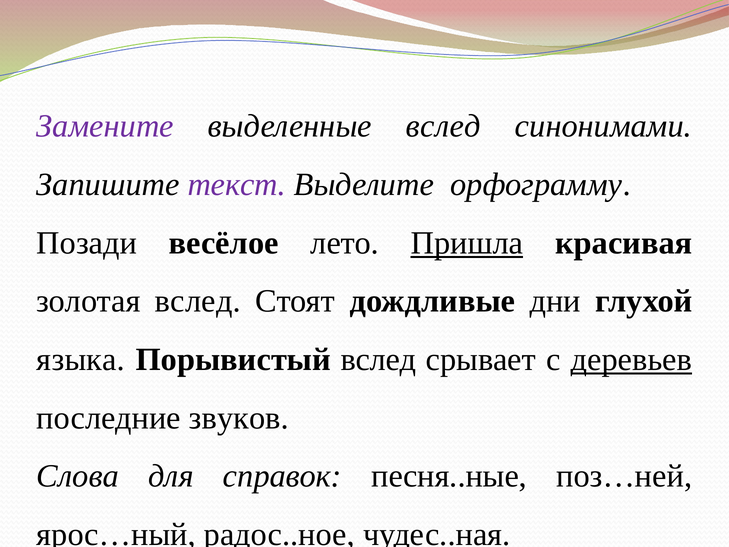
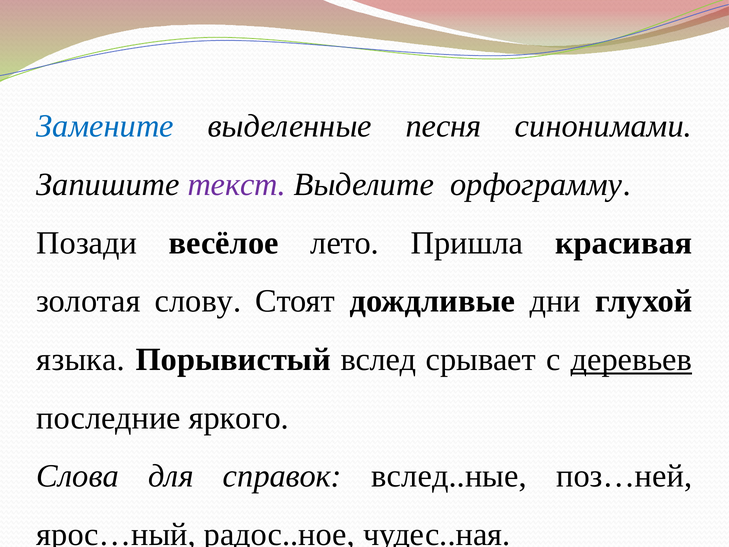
Замените colour: purple -> blue
выделенные вслед: вслед -> песня
Пришла underline: present -> none
золотая вслед: вслед -> слову
звуков: звуков -> яркого
песня..ные: песня..ные -> вслед..ные
